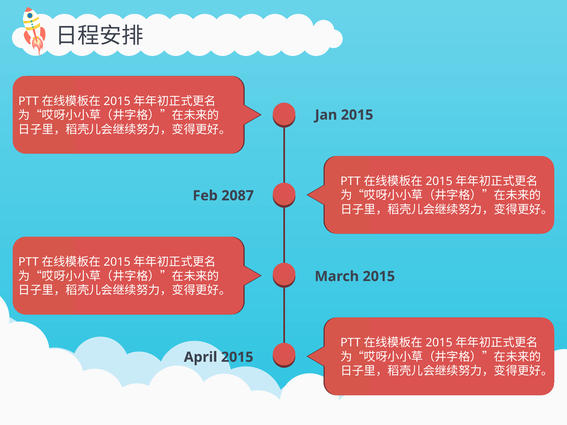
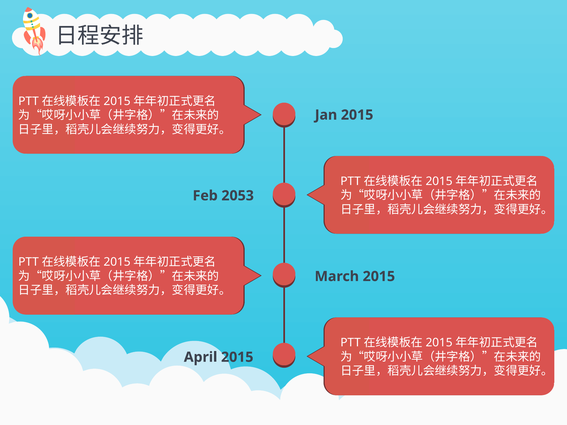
2087: 2087 -> 2053
